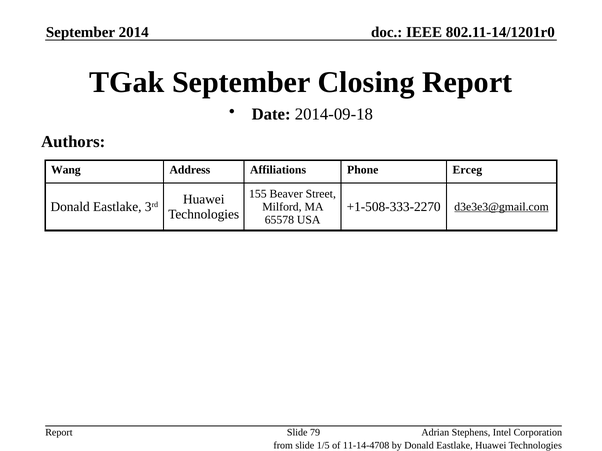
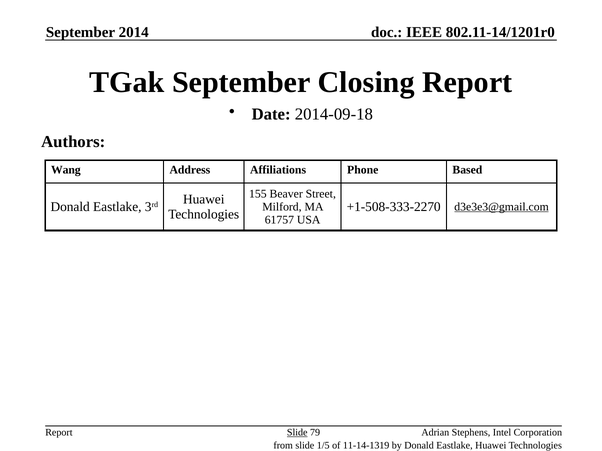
Erceg: Erceg -> Based
65578: 65578 -> 61757
Slide at (297, 433) underline: none -> present
11-14-4708: 11-14-4708 -> 11-14-1319
